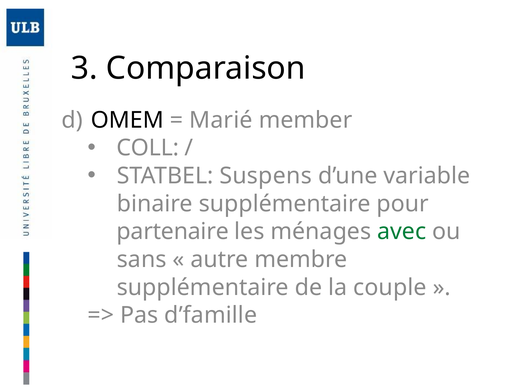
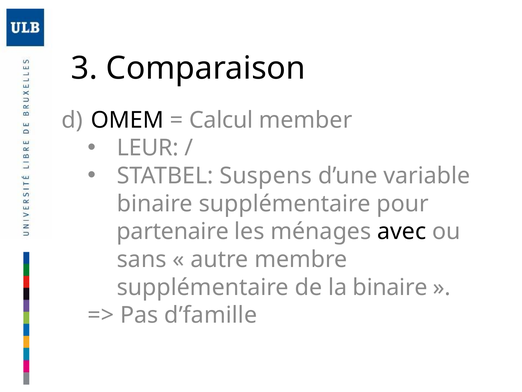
Marié: Marié -> Calcul
COLL: COLL -> LEUR
avec colour: green -> black
la couple: couple -> binaire
